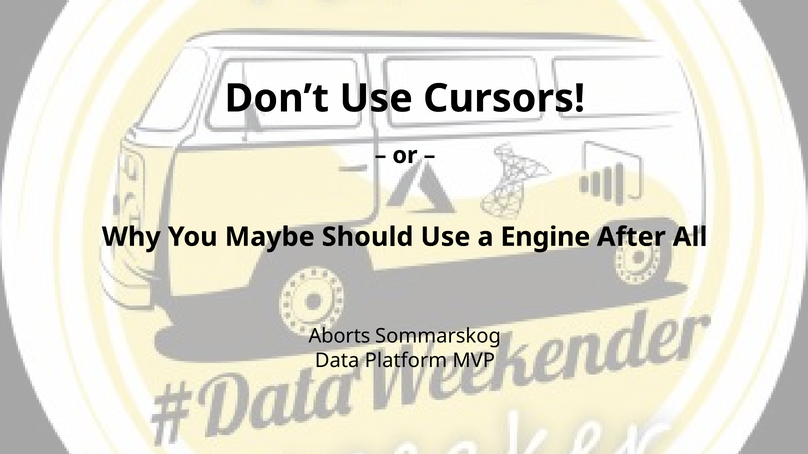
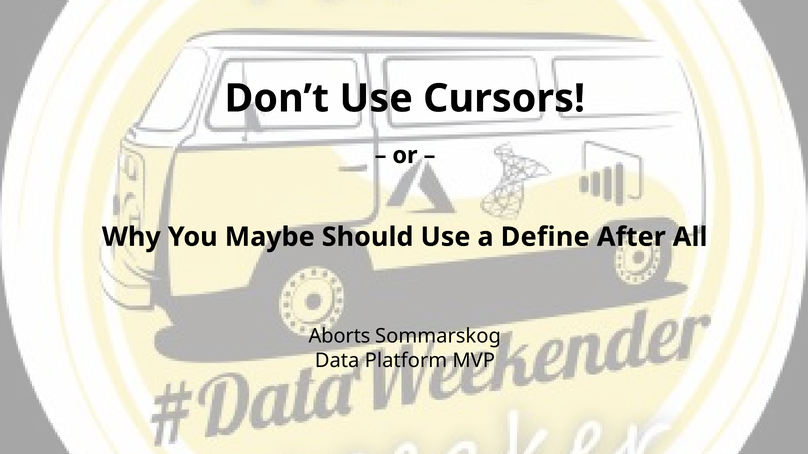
Engine: Engine -> Define
